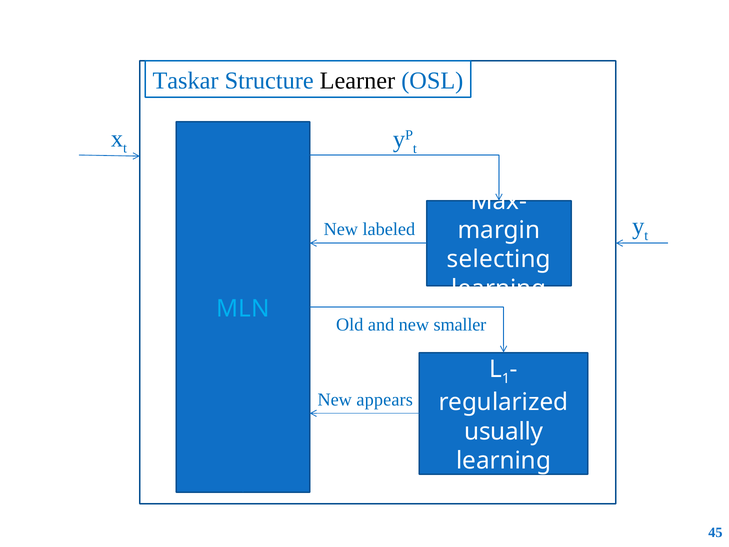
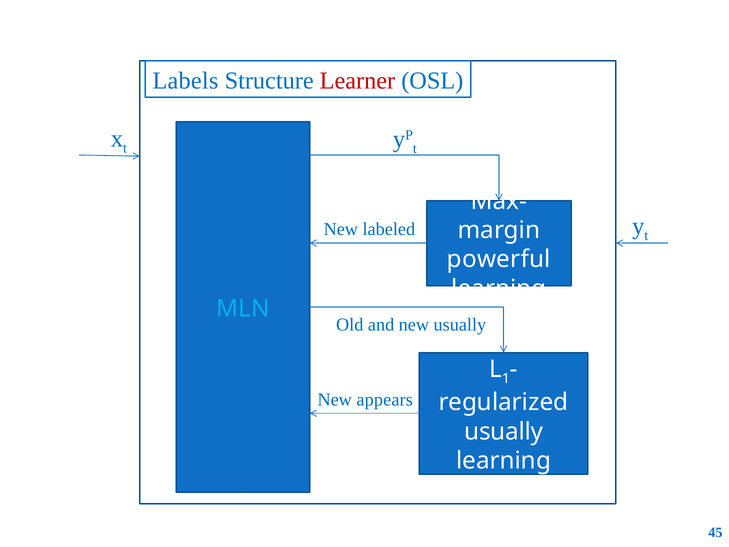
Taskar: Taskar -> Labels
Learner colour: black -> red
selecting: selecting -> powerful
new smaller: smaller -> usually
